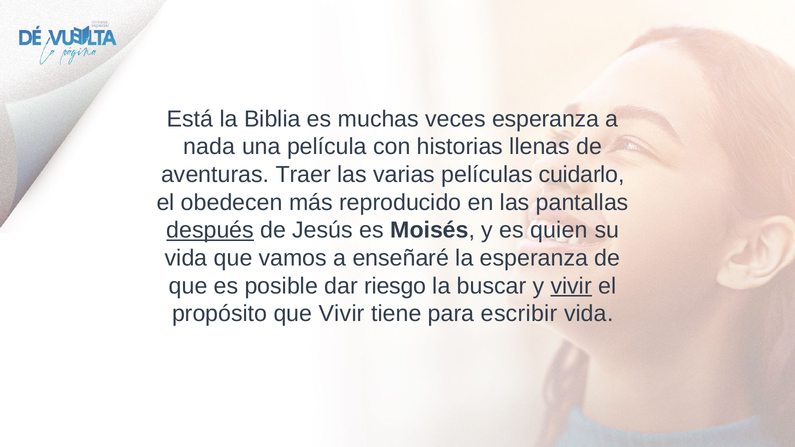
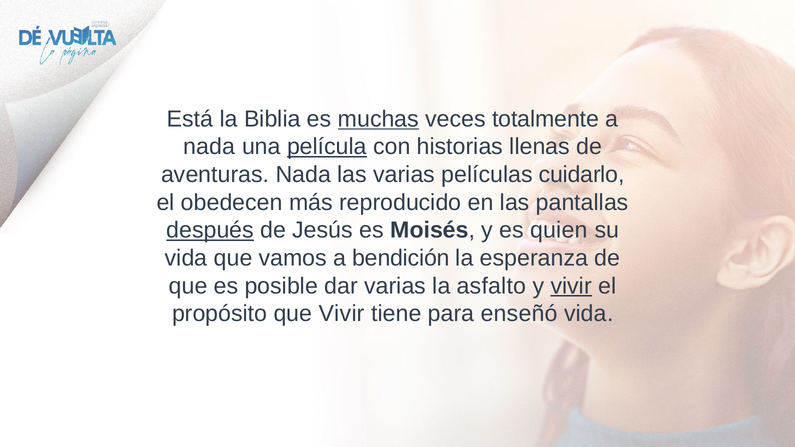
muchas underline: none -> present
veces esperanza: esperanza -> totalmente
película underline: none -> present
aventuras Traer: Traer -> Nada
enseñaré: enseñaré -> bendición
dar riesgo: riesgo -> varias
buscar: buscar -> asfalto
escribir: escribir -> enseñó
